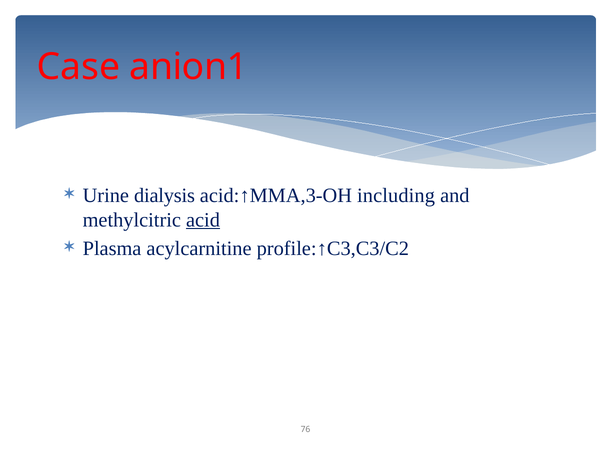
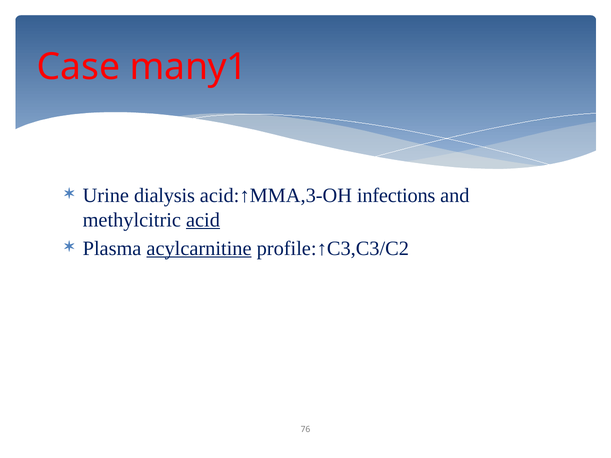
anion1: anion1 -> many1
including: including -> infections
acylcarnitine underline: none -> present
